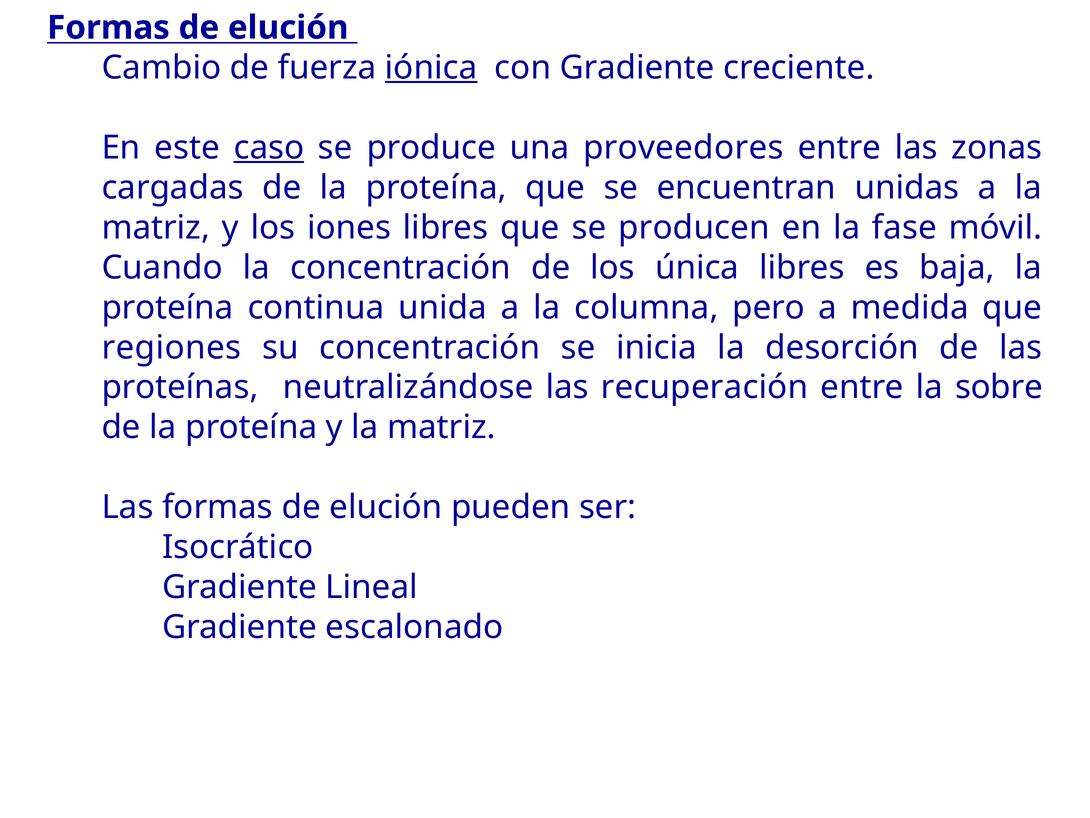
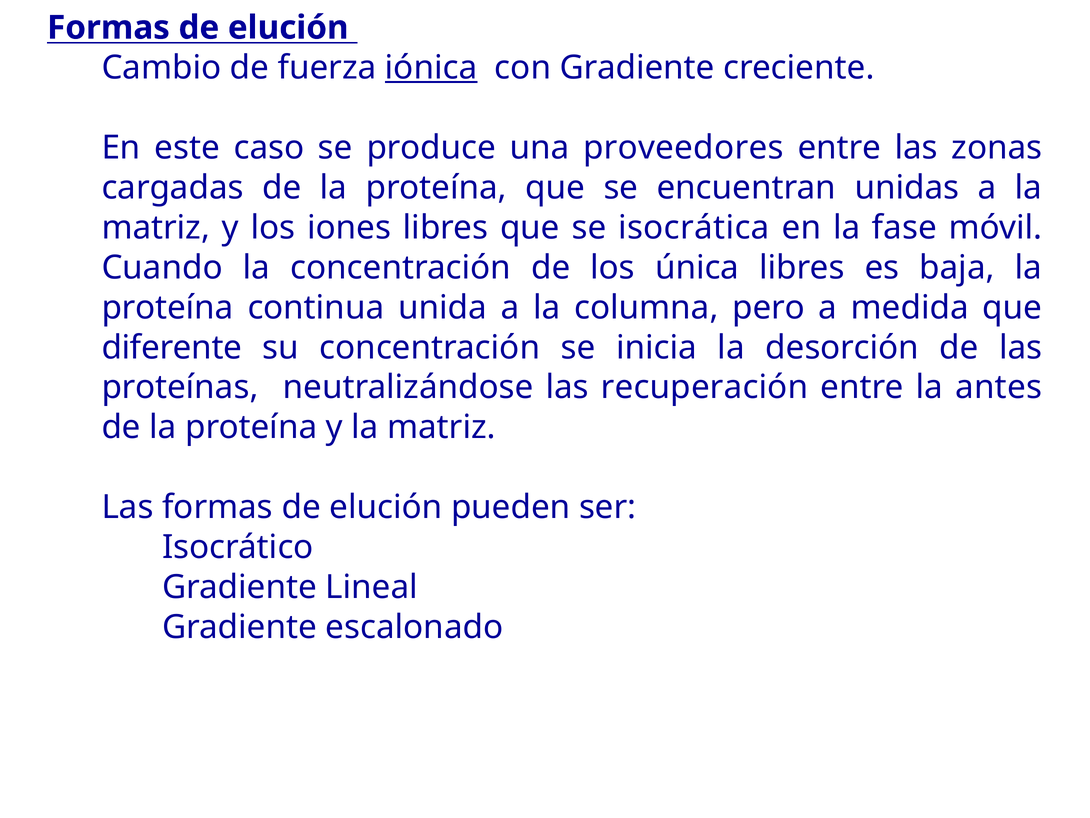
caso underline: present -> none
producen: producen -> isocrática
regiones: regiones -> diferente
sobre: sobre -> antes
